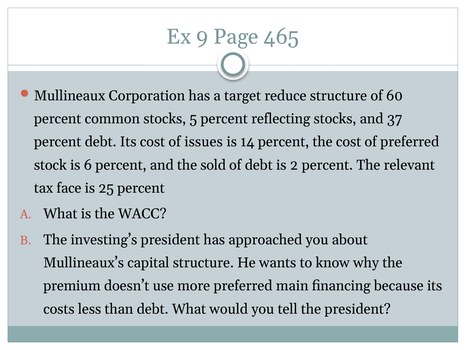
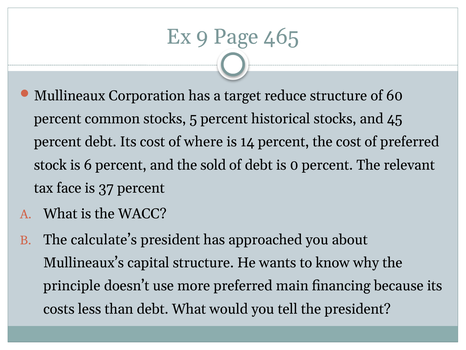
reflecting: reflecting -> historical
37: 37 -> 45
issues: issues -> where
2: 2 -> 0
25: 25 -> 37
investing’s: investing’s -> calculate’s
premium: premium -> principle
